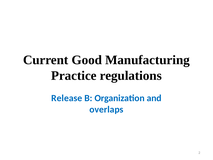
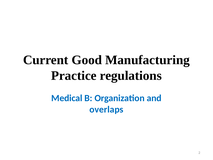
Release: Release -> Medical
